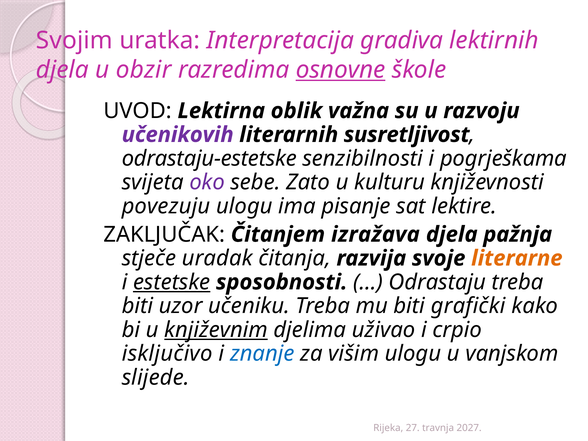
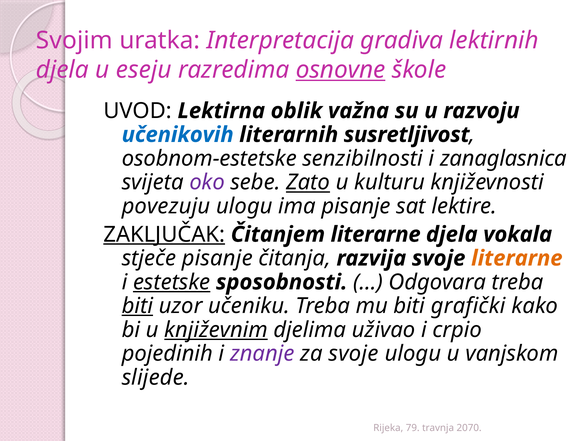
obzir: obzir -> eseju
učenikovih colour: purple -> blue
odrastaju-estetske: odrastaju-estetske -> osobnom-estetske
pogrješkama: pogrješkama -> zanaglasnica
Zato underline: none -> present
ZAKLJUČAK underline: none -> present
Čitanjem izražava: izražava -> literarne
pažnja: pažnja -> vokala
stječe uradak: uradak -> pisanje
Odrastaju: Odrastaju -> Odgovara
biti at (137, 306) underline: none -> present
isključivo: isključivo -> pojedinih
znanje colour: blue -> purple
za višim: višim -> svoje
27: 27 -> 79
2027: 2027 -> 2070
